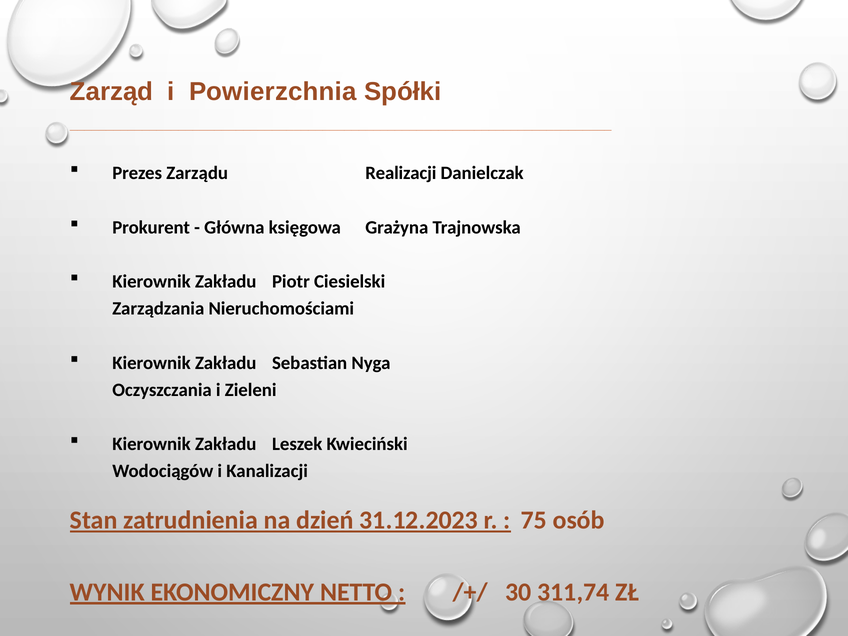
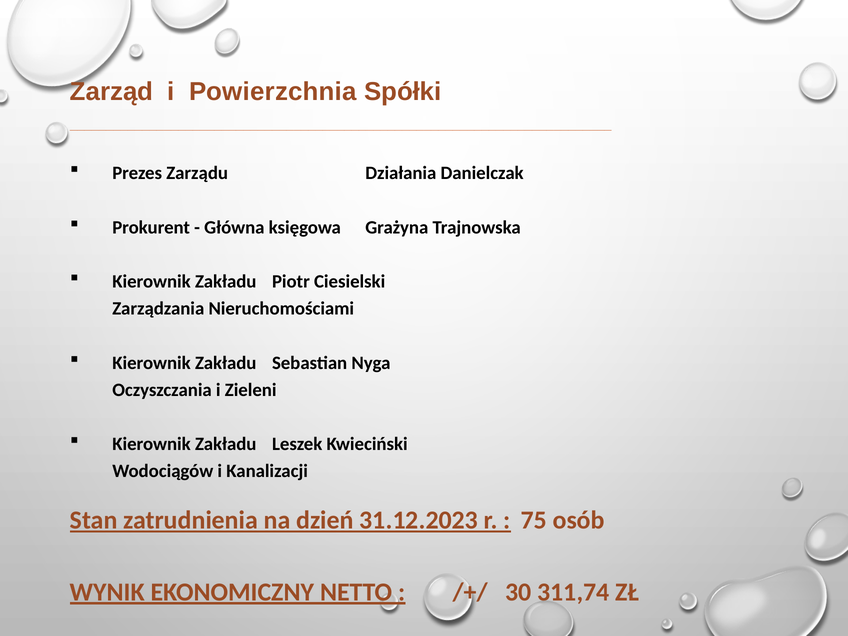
Realizacji: Realizacji -> Działania
